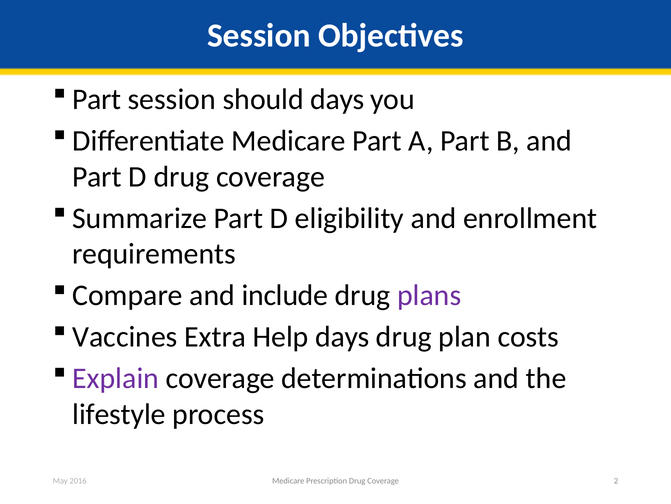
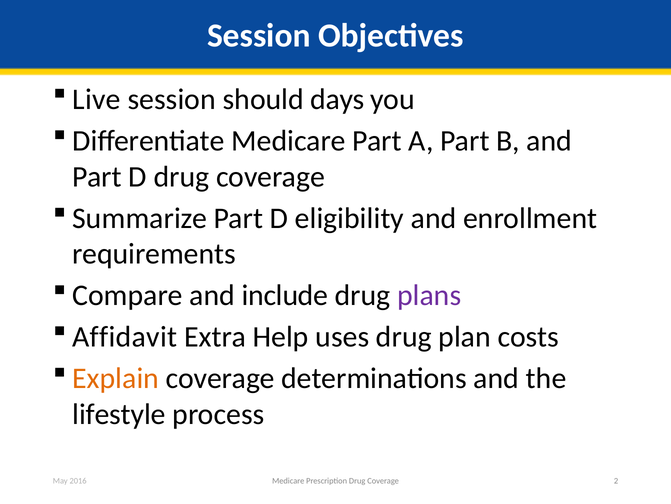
Part at (97, 99): Part -> Live
Vaccines: Vaccines -> Affidavit
Help days: days -> uses
Explain colour: purple -> orange
